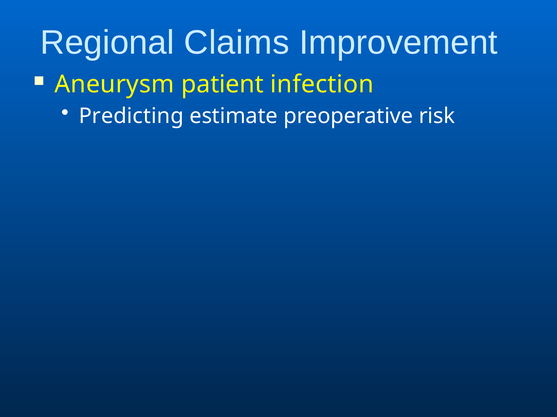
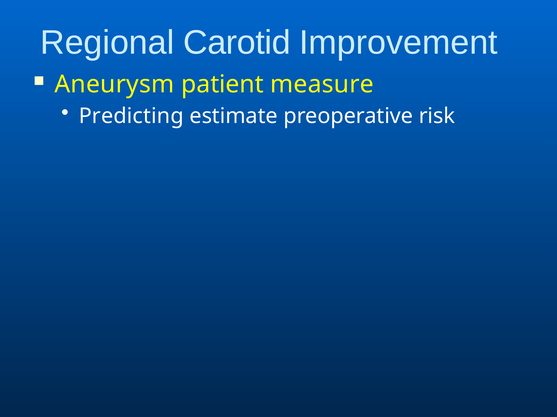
Claims: Claims -> Carotid
infection: infection -> measure
